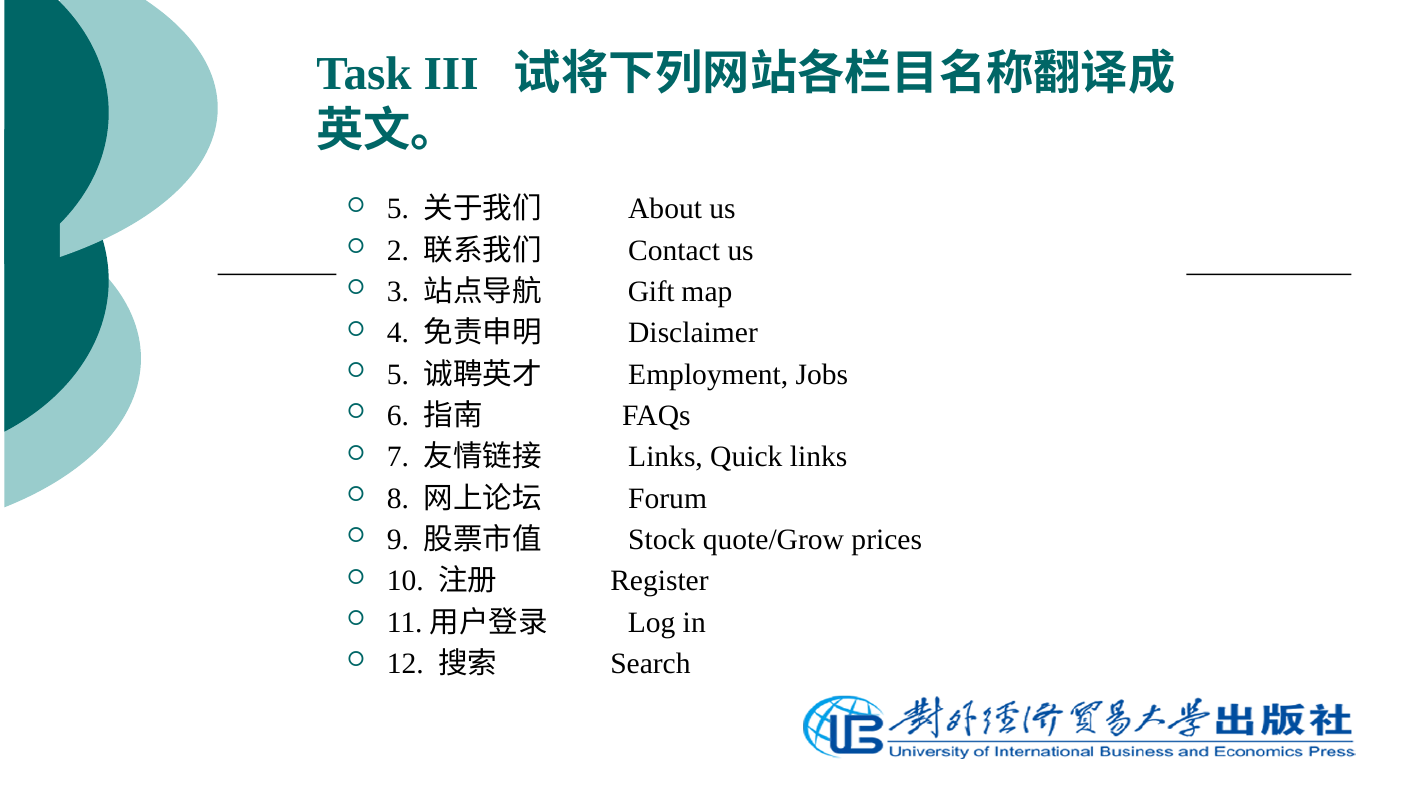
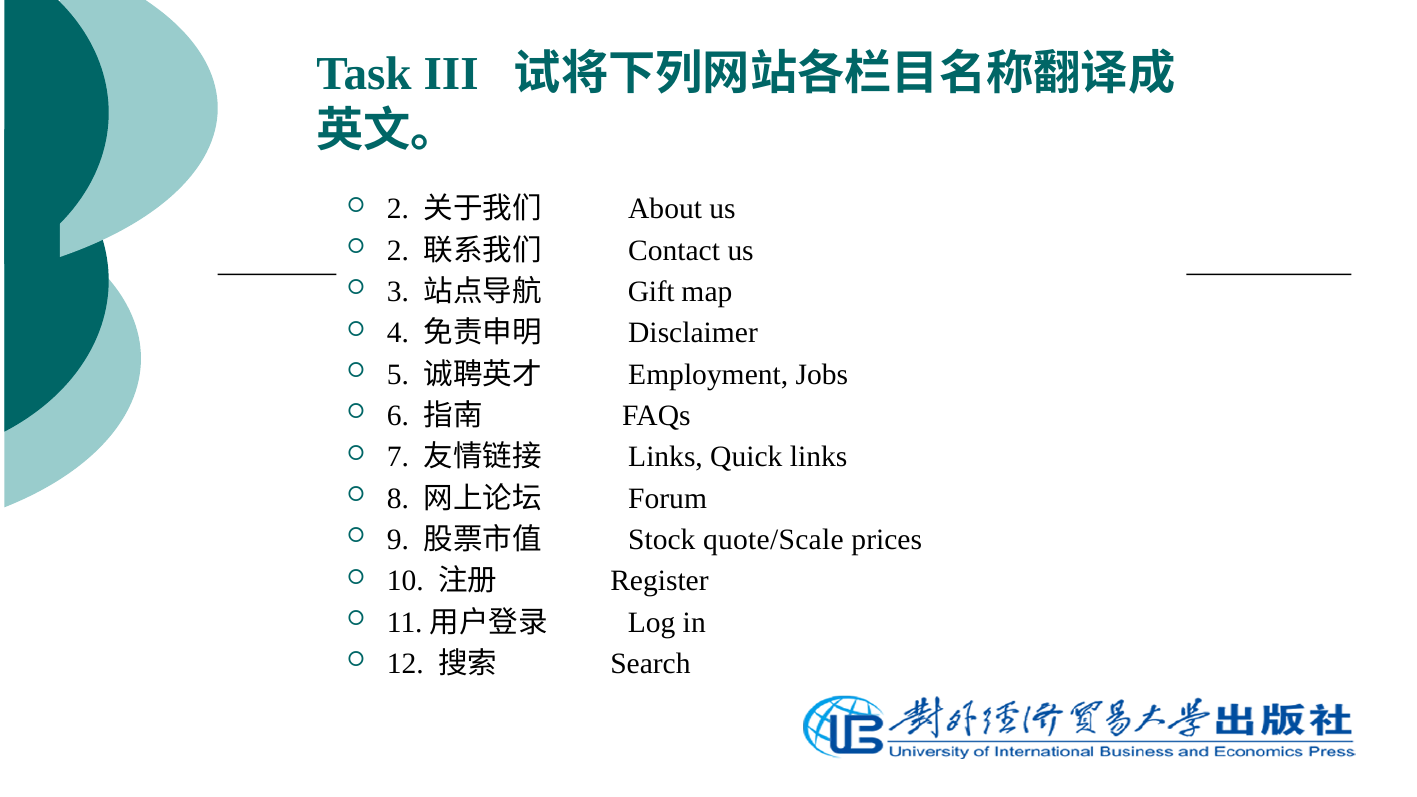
5 at (398, 209): 5 -> 2
quote/Grow: quote/Grow -> quote/Scale
